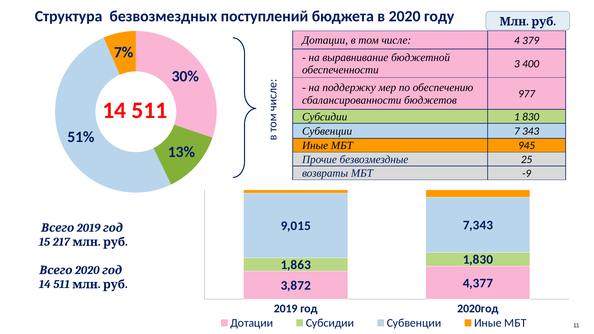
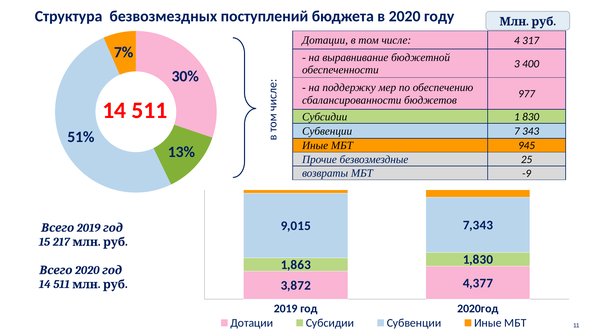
379: 379 -> 317
